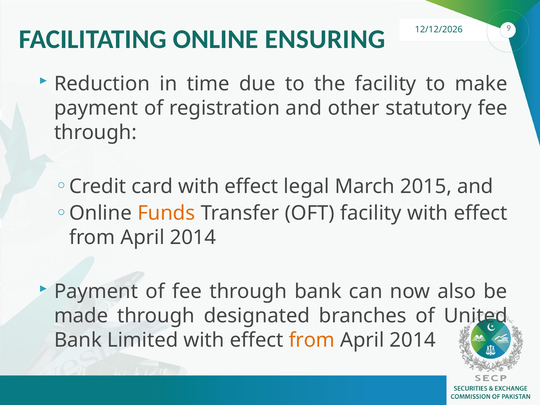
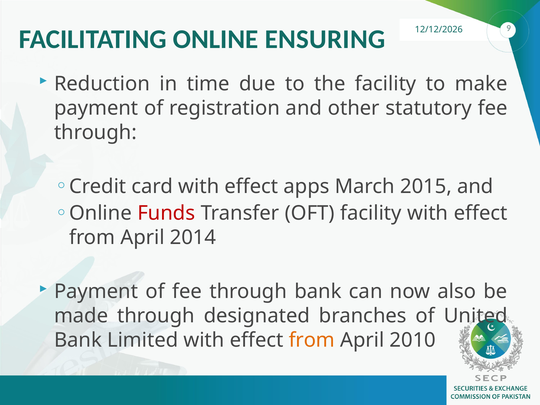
legal: legal -> apps
Funds colour: orange -> red
2014 at (413, 340): 2014 -> 2010
